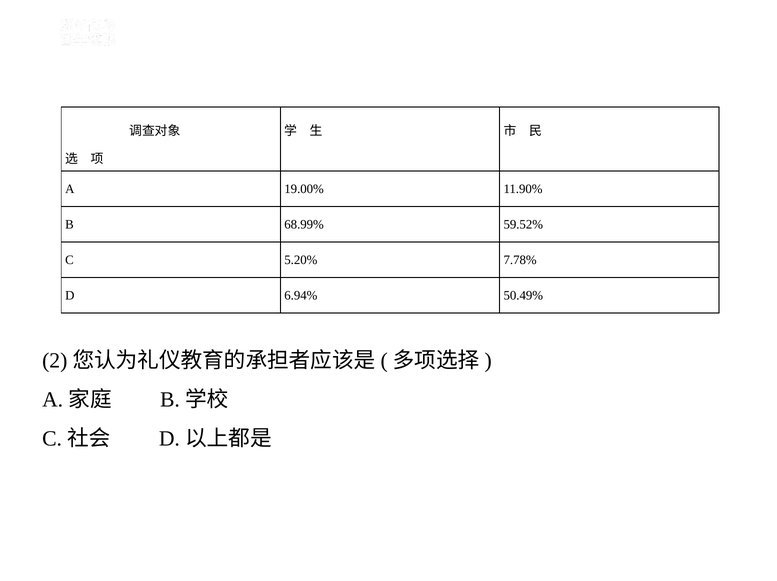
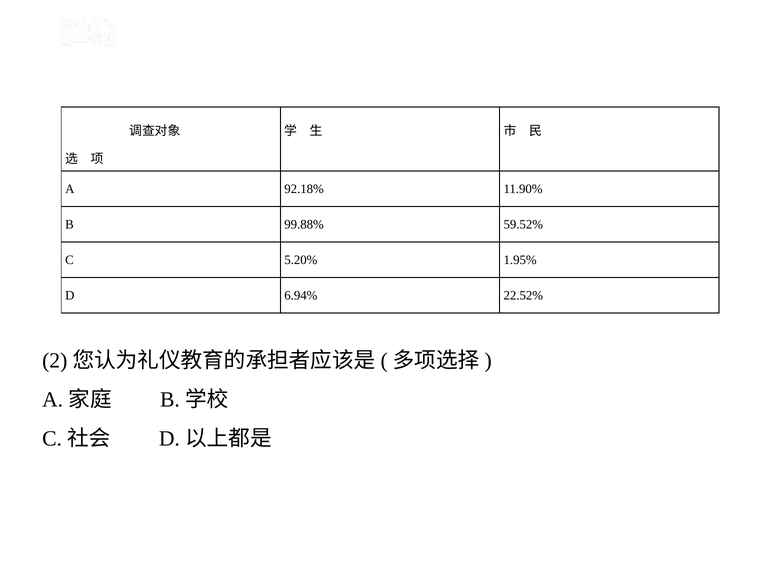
19.00%: 19.00% -> 92.18%
68.99%: 68.99% -> 99.88%
7.78%: 7.78% -> 1.95%
50.49%: 50.49% -> 22.52%
